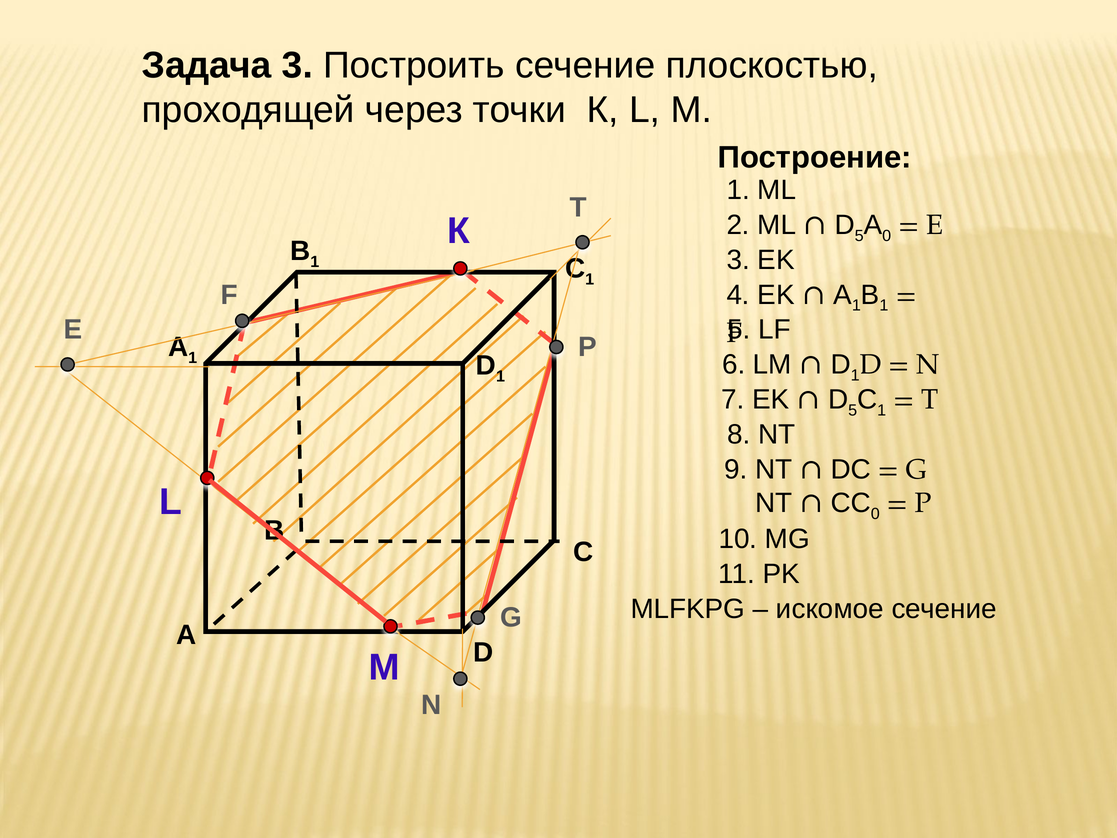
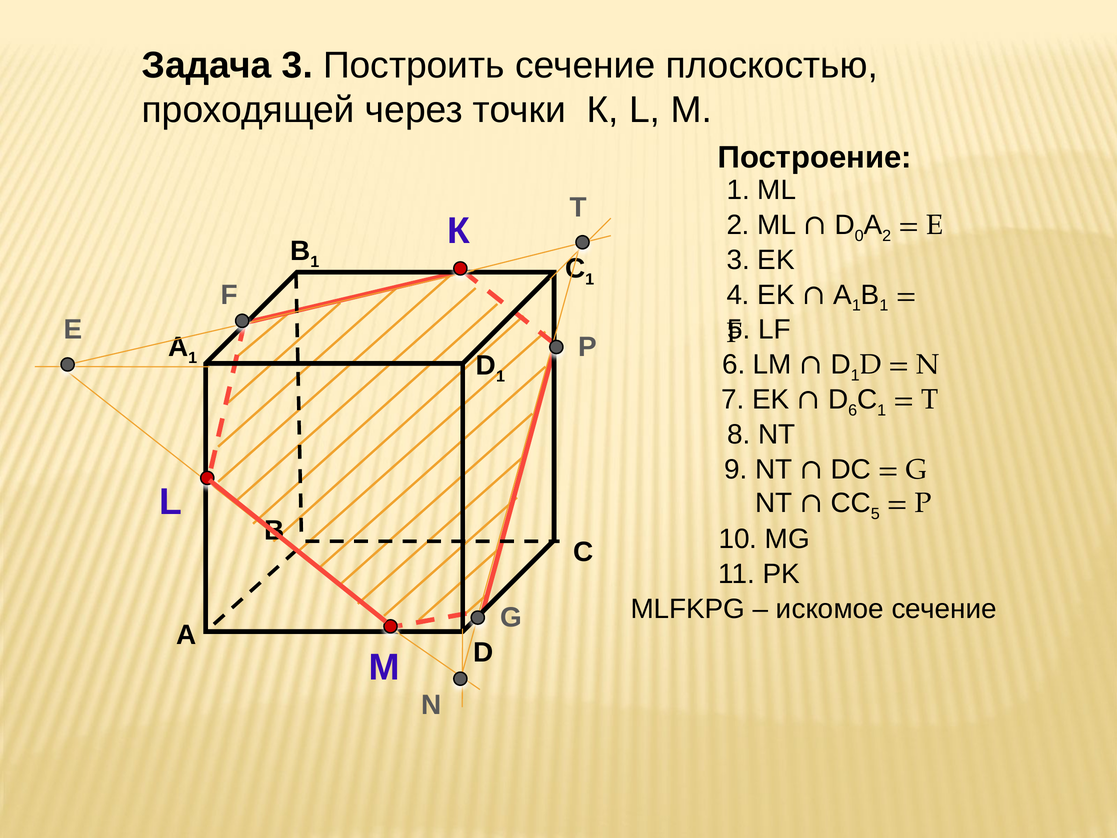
5 at (859, 236): 5 -> 0
А 0: 0 -> 2
5 at (853, 410): 5 -> 6
0 at (875, 514): 0 -> 5
